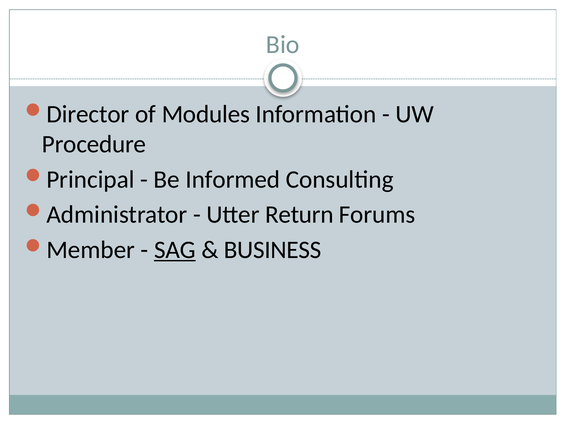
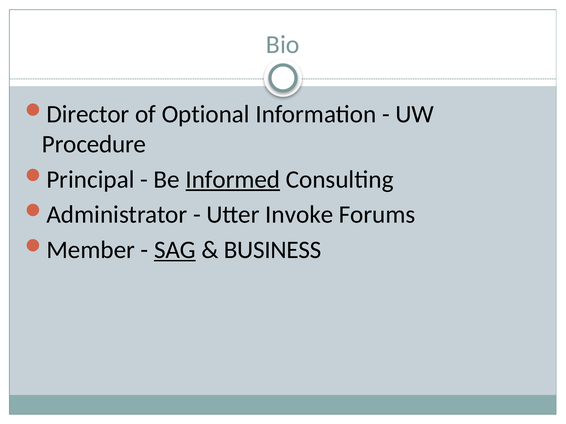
Modules: Modules -> Optional
Informed underline: none -> present
Return: Return -> Invoke
